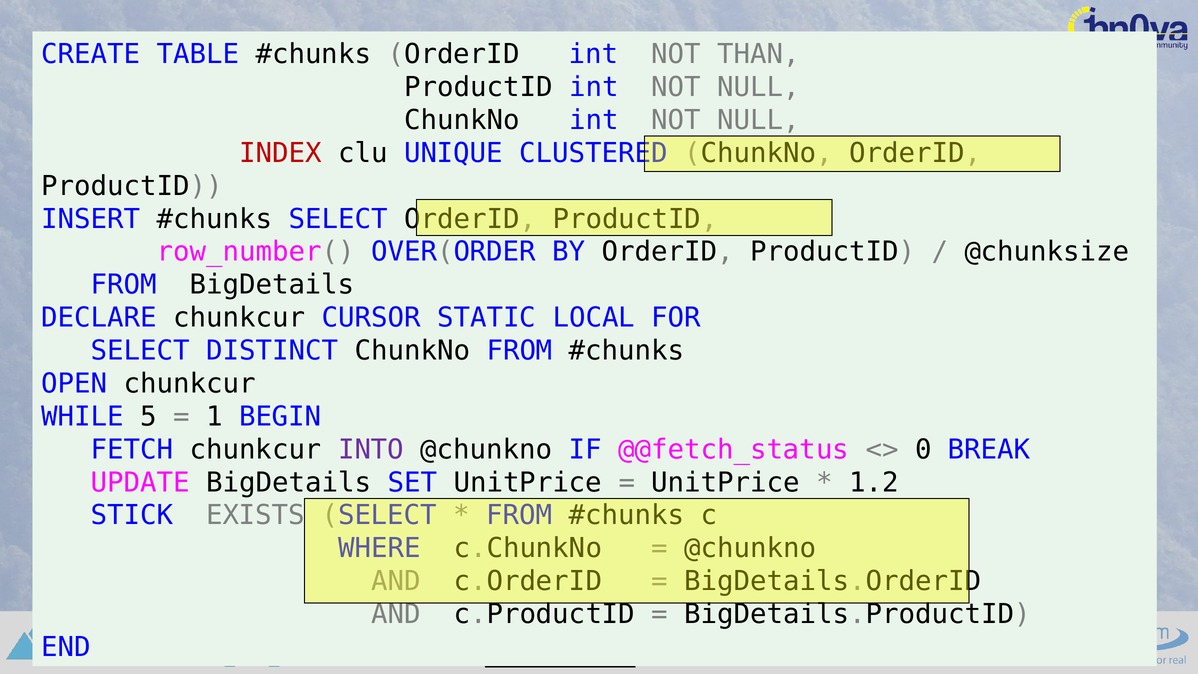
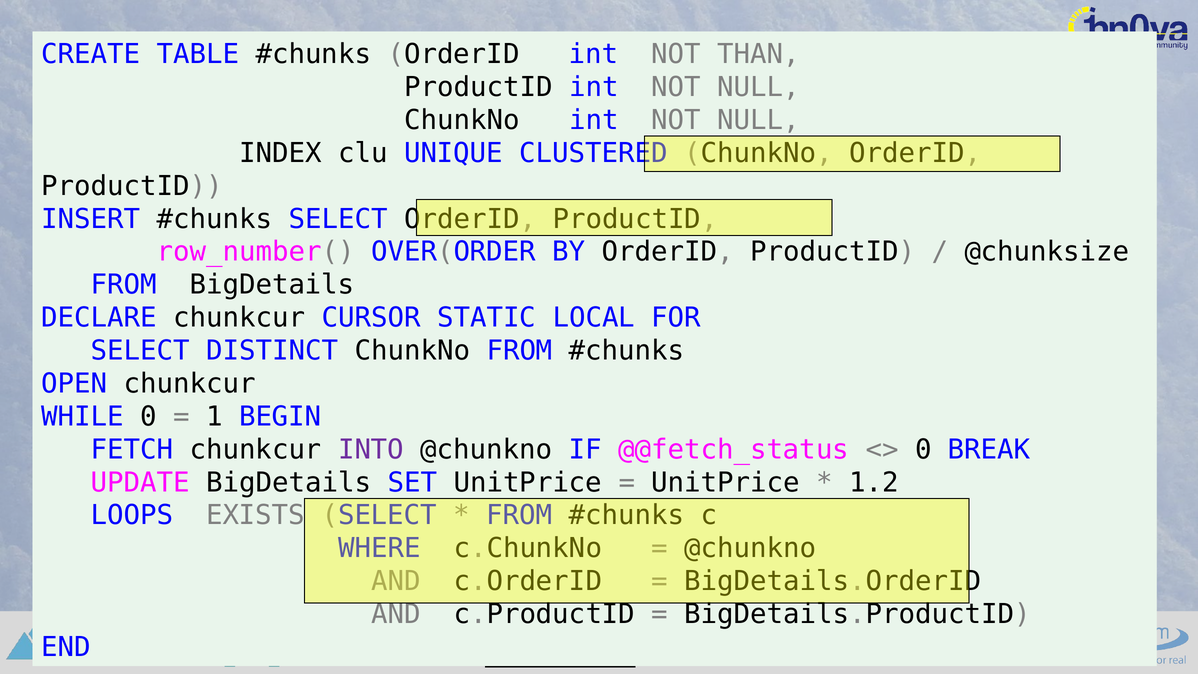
INDEX colour: red -> black
WHILE 5: 5 -> 0
STICK: STICK -> LOOPS
